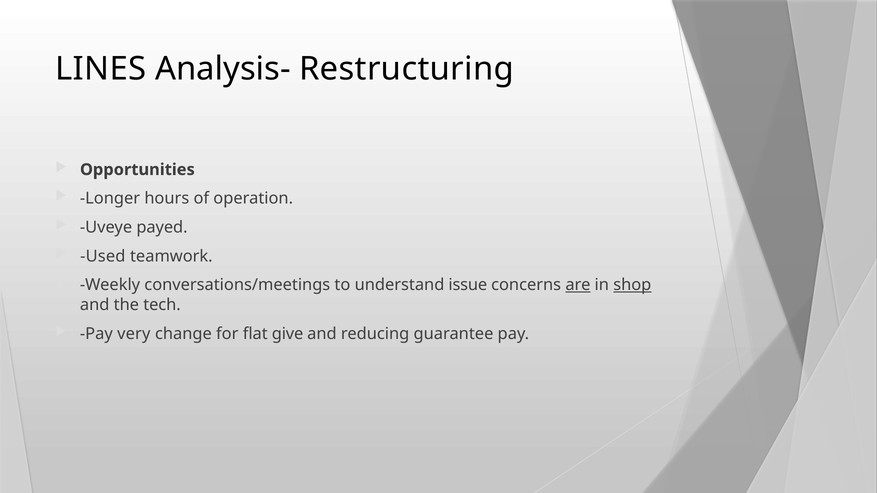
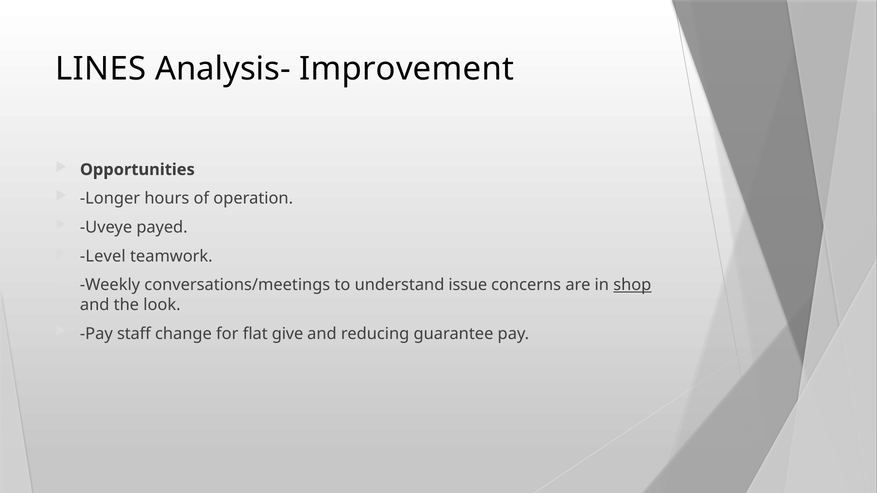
Restructuring: Restructuring -> Improvement
Used: Used -> Level
are underline: present -> none
tech: tech -> look
very: very -> staff
